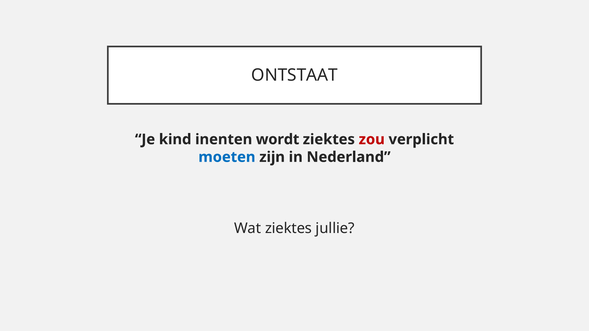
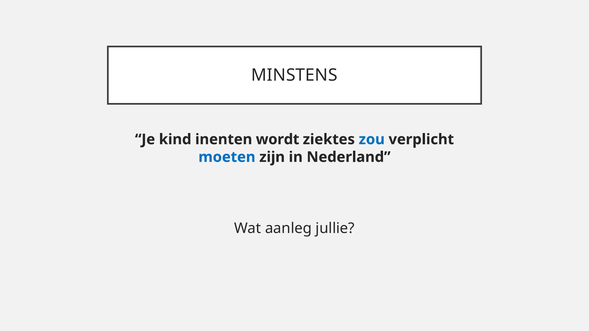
ONTSTAAT: ONTSTAAT -> MINSTENS
zou colour: red -> blue
Wat ziektes: ziektes -> aanleg
